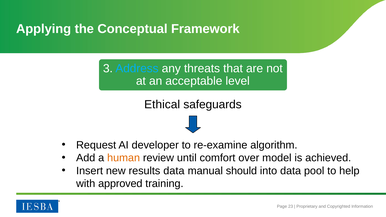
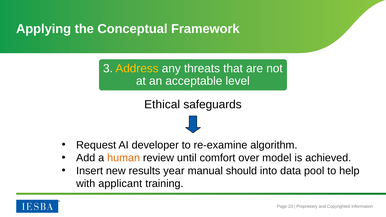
Address colour: light blue -> yellow
results data: data -> year
approved: approved -> applicant
